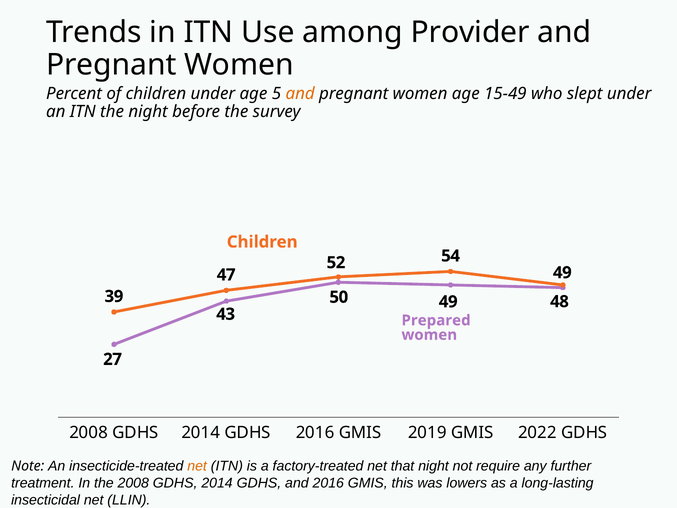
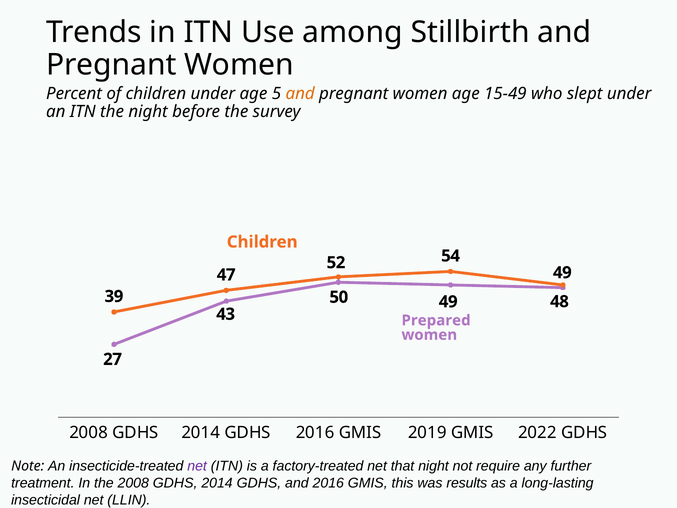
Provider: Provider -> Stillbirth
net at (197, 466) colour: orange -> purple
lowers: lowers -> results
